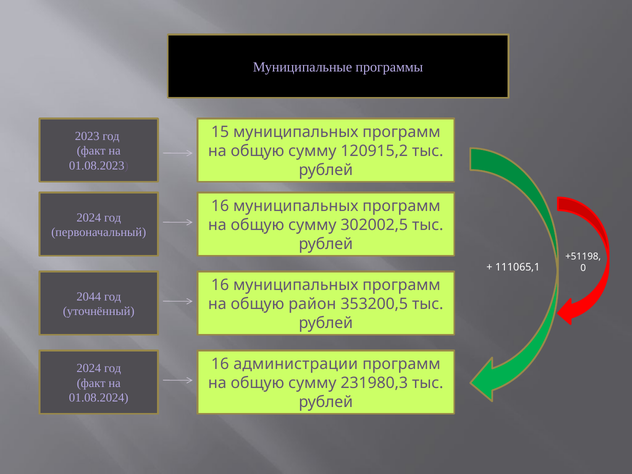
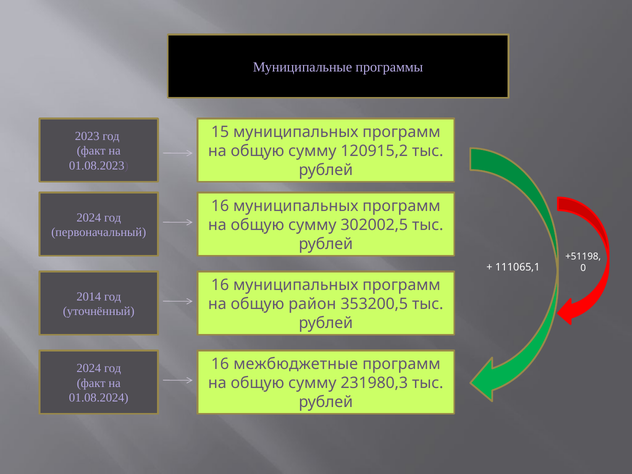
2044: 2044 -> 2014
администрации: администрации -> межбюджетные
